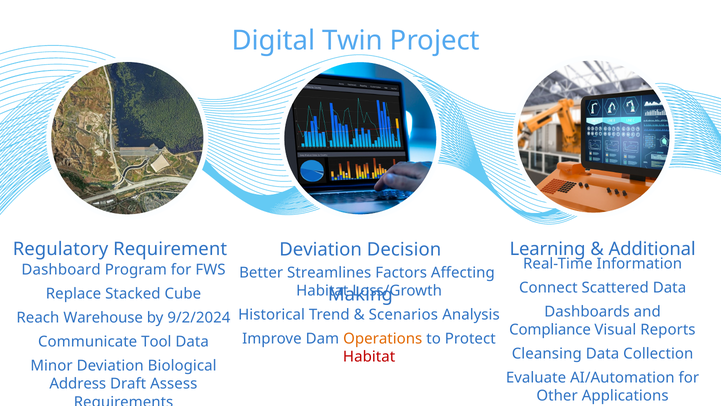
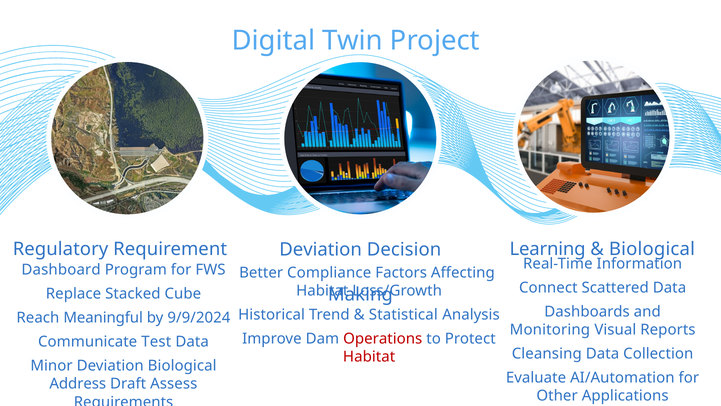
Additional at (652, 249): Additional -> Biological
Streamlines: Streamlines -> Compliance
Scenarios: Scenarios -> Statistical
Warehouse: Warehouse -> Meaningful
9/2/2024: 9/2/2024 -> 9/9/2024
Compliance: Compliance -> Monitoring
Operations colour: orange -> red
Tool: Tool -> Test
